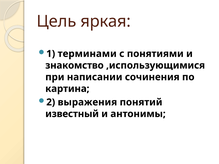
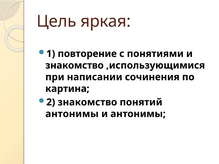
терминами: терминами -> повторение
2 выражения: выражения -> знакомство
известный at (72, 114): известный -> антонимы
